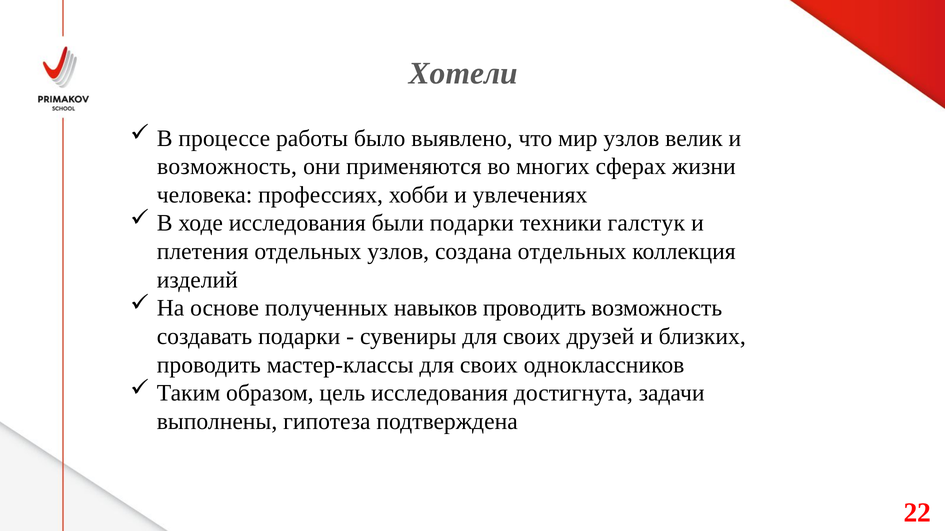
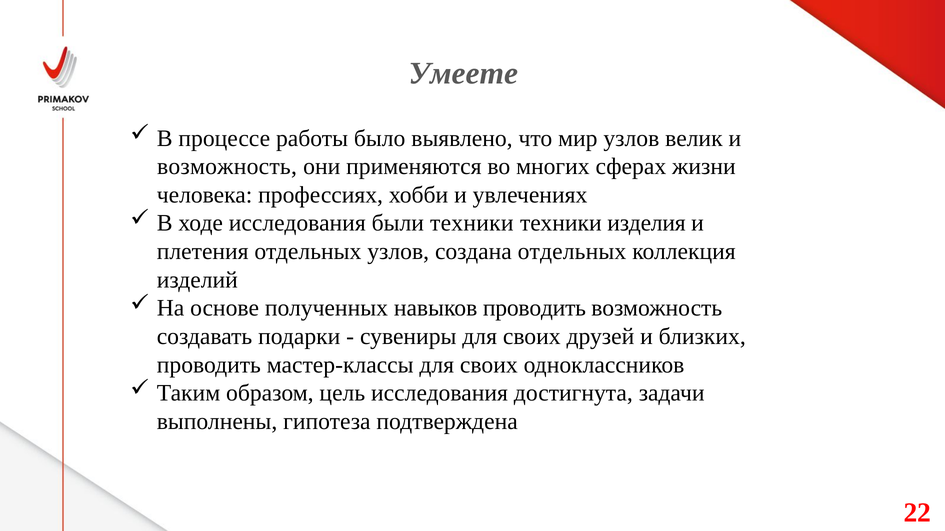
Хотели: Хотели -> Умеете
были подарки: подарки -> техники
галстук: галстук -> изделия
